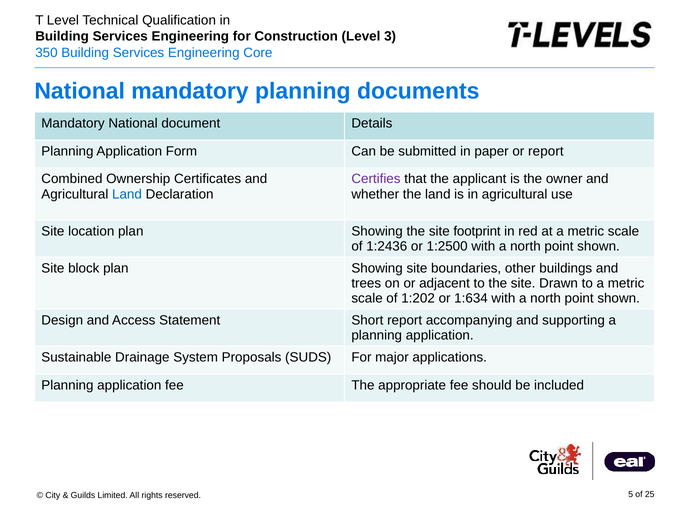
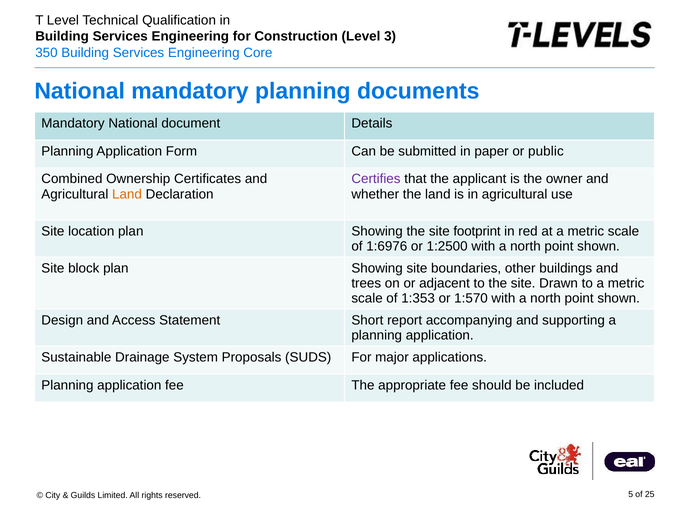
or report: report -> public
Land at (127, 194) colour: blue -> orange
1:2436: 1:2436 -> 1:6976
1:202: 1:202 -> 1:353
1:634: 1:634 -> 1:570
